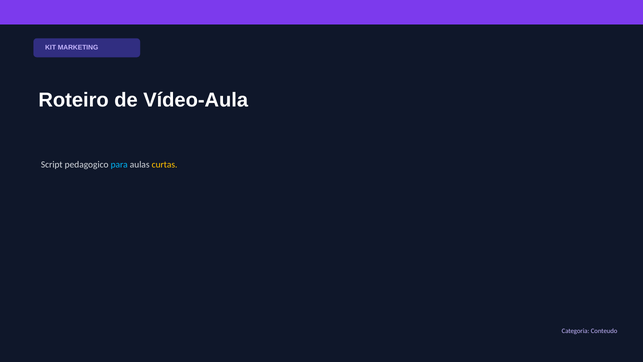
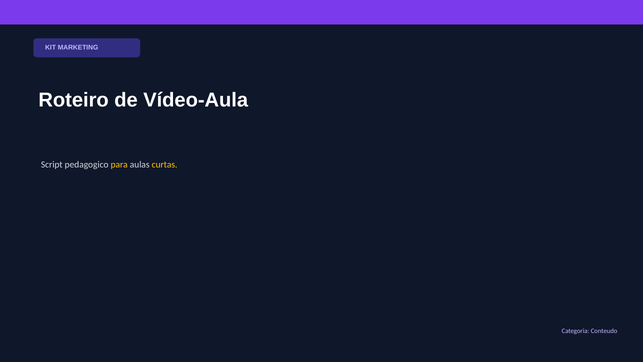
para colour: light blue -> yellow
